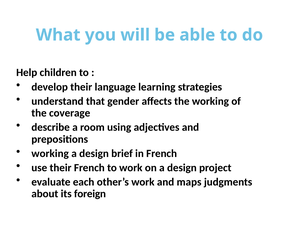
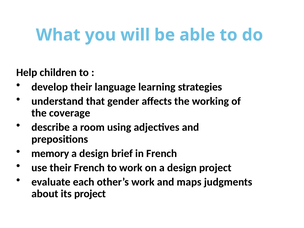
working at (50, 153): working -> memory
its foreign: foreign -> project
